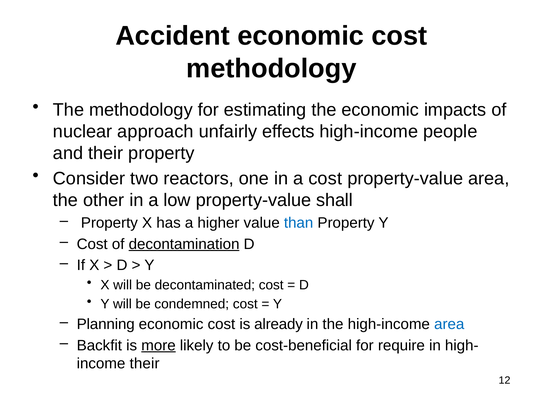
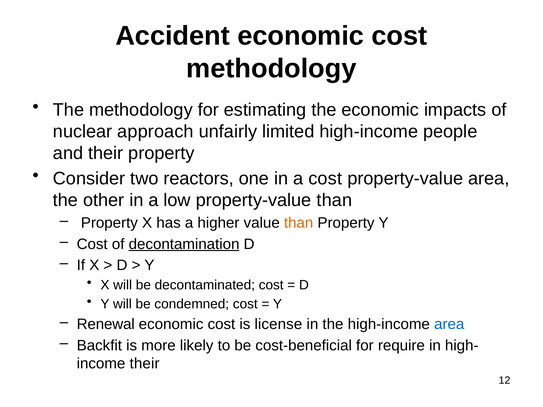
effects: effects -> limited
property-value shall: shall -> than
than at (299, 223) colour: blue -> orange
Planning: Planning -> Renewal
already: already -> license
more underline: present -> none
